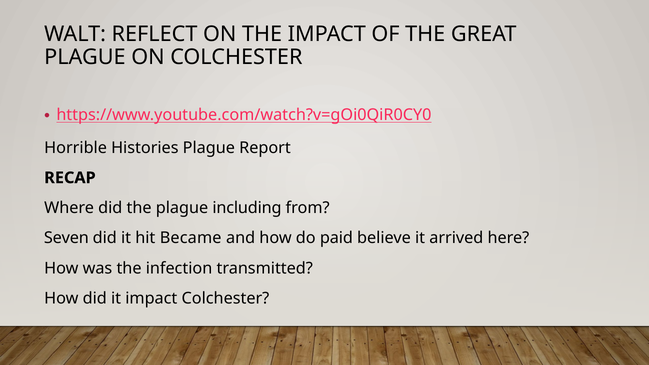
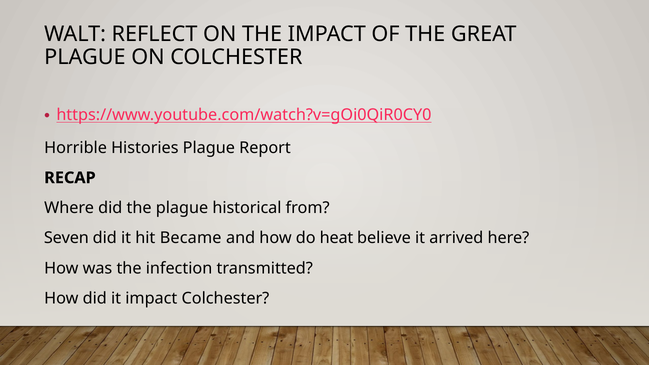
including: including -> historical
paid: paid -> heat
